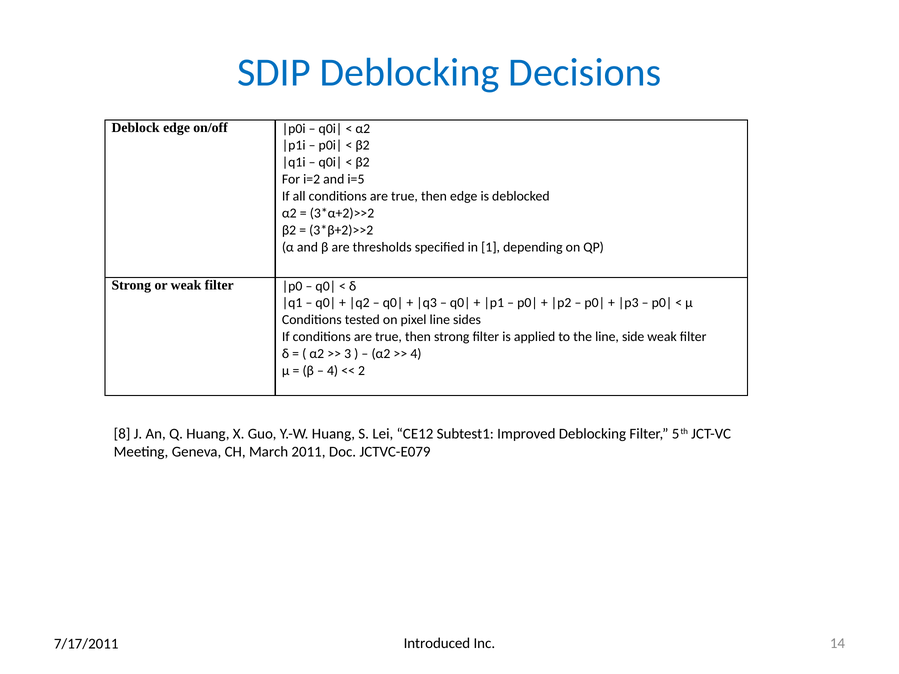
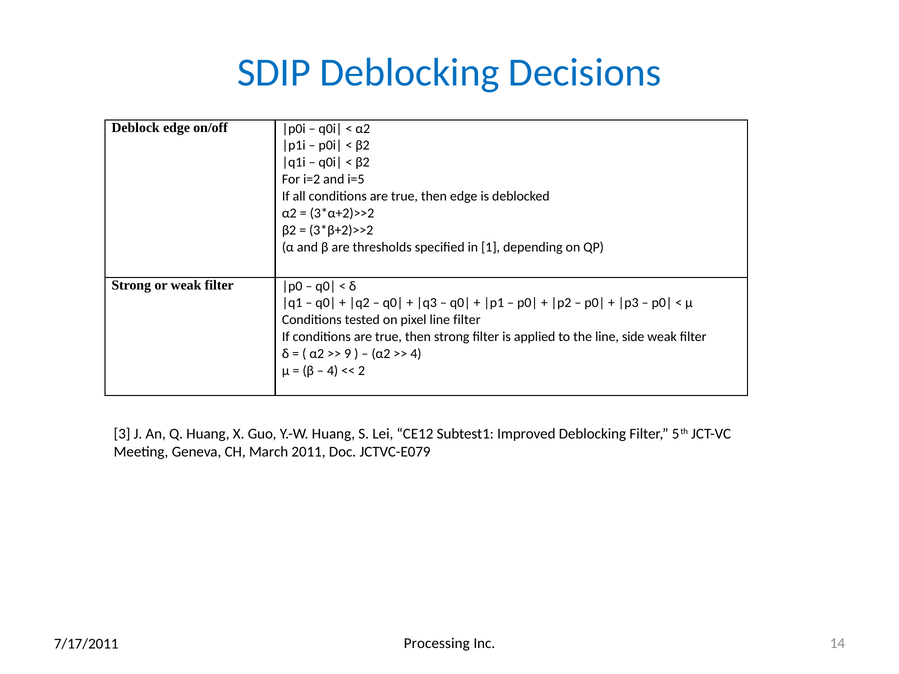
line sides: sides -> filter
3: 3 -> 9
8: 8 -> 3
Introduced: Introduced -> Processing
